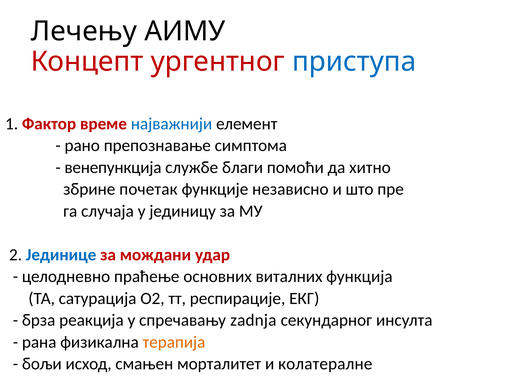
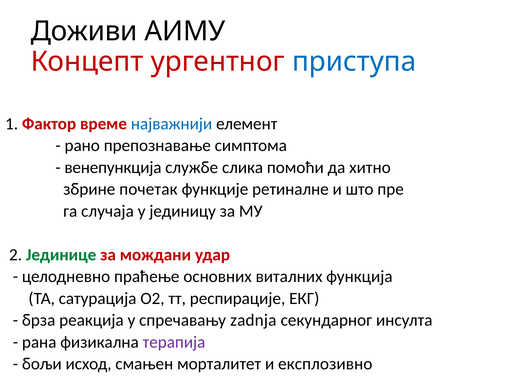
Лечењу: Лечењу -> Доживи
благи: благи -> слика
независно: независно -> ретиналне
Јединице colour: blue -> green
терапија colour: orange -> purple
колатералне: колатералне -> експлозивно
